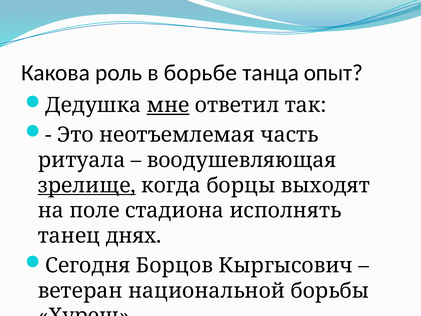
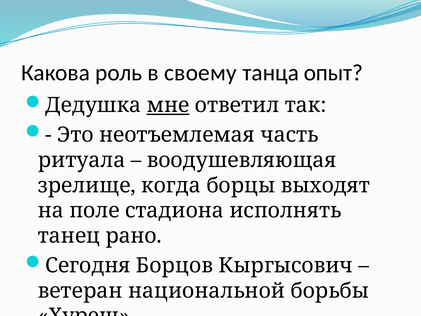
борьбе: борьбе -> своему
зрелище underline: present -> none
днях: днях -> рано
